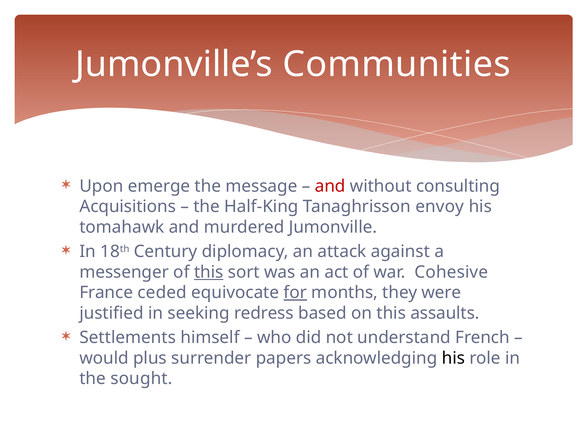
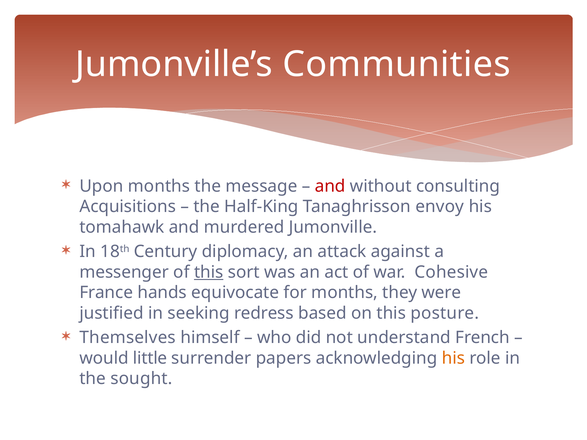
Upon emerge: emerge -> months
ceded: ceded -> hands
for underline: present -> none
assaults: assaults -> posture
Settlements: Settlements -> Themselves
plus: plus -> little
his at (453, 358) colour: black -> orange
